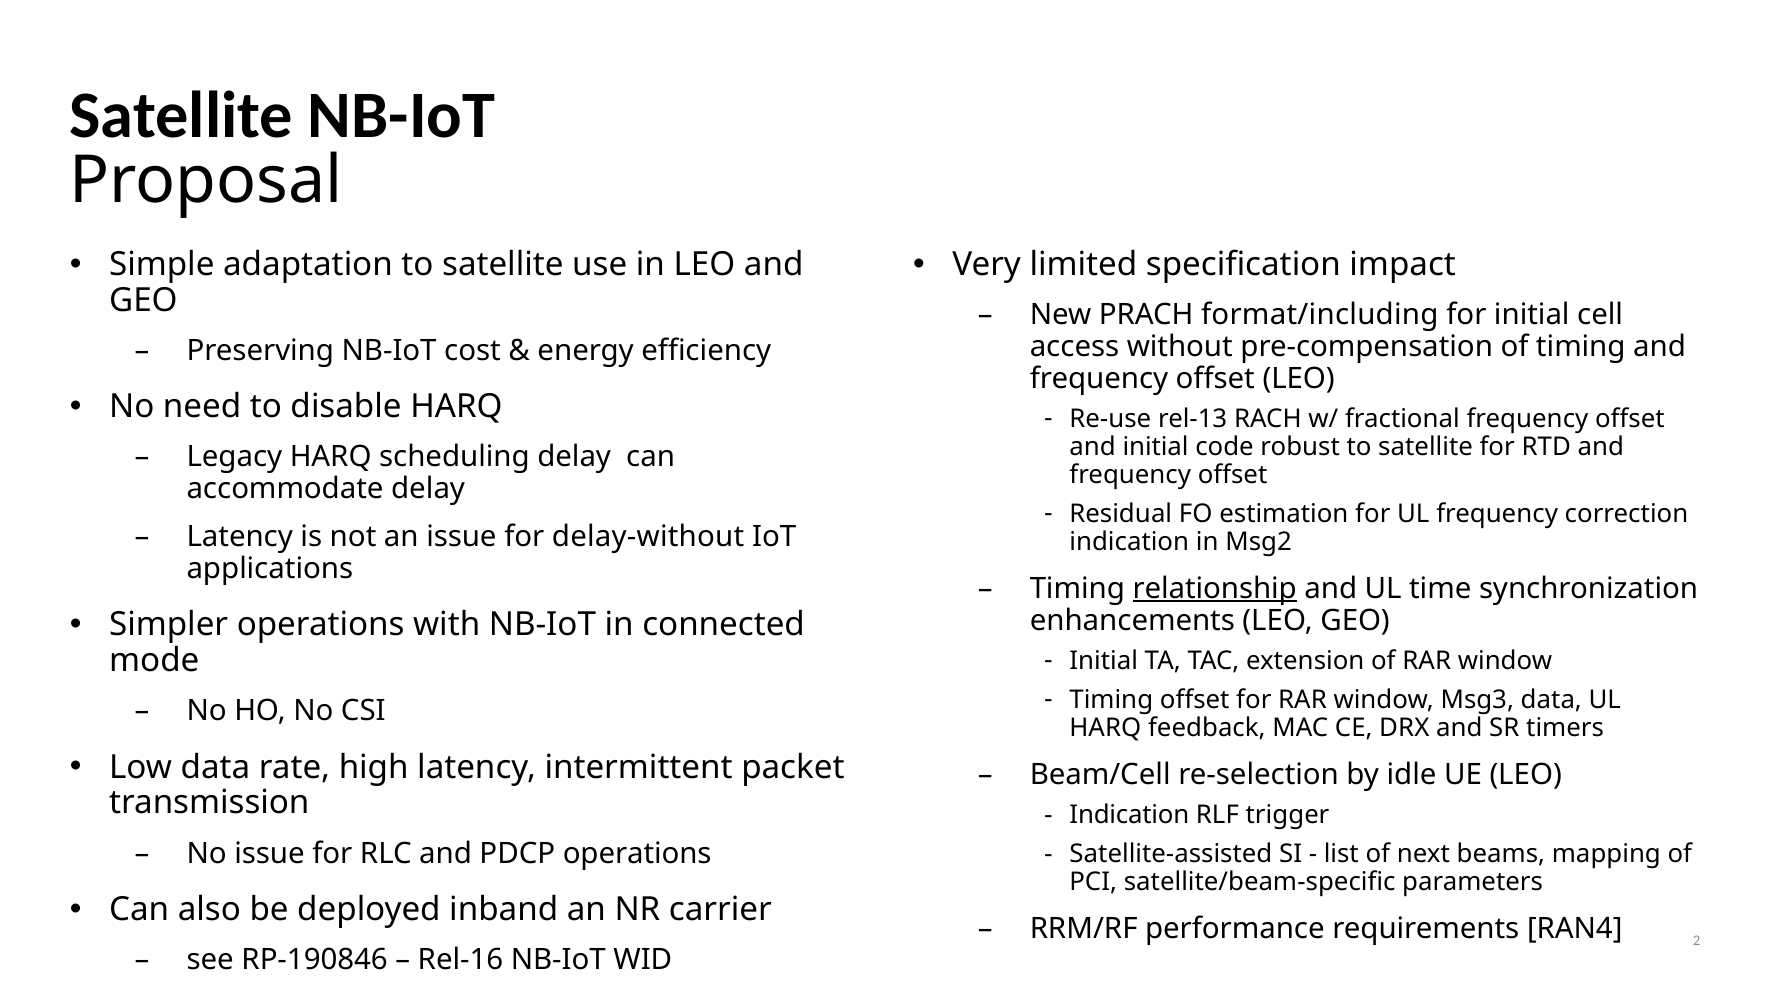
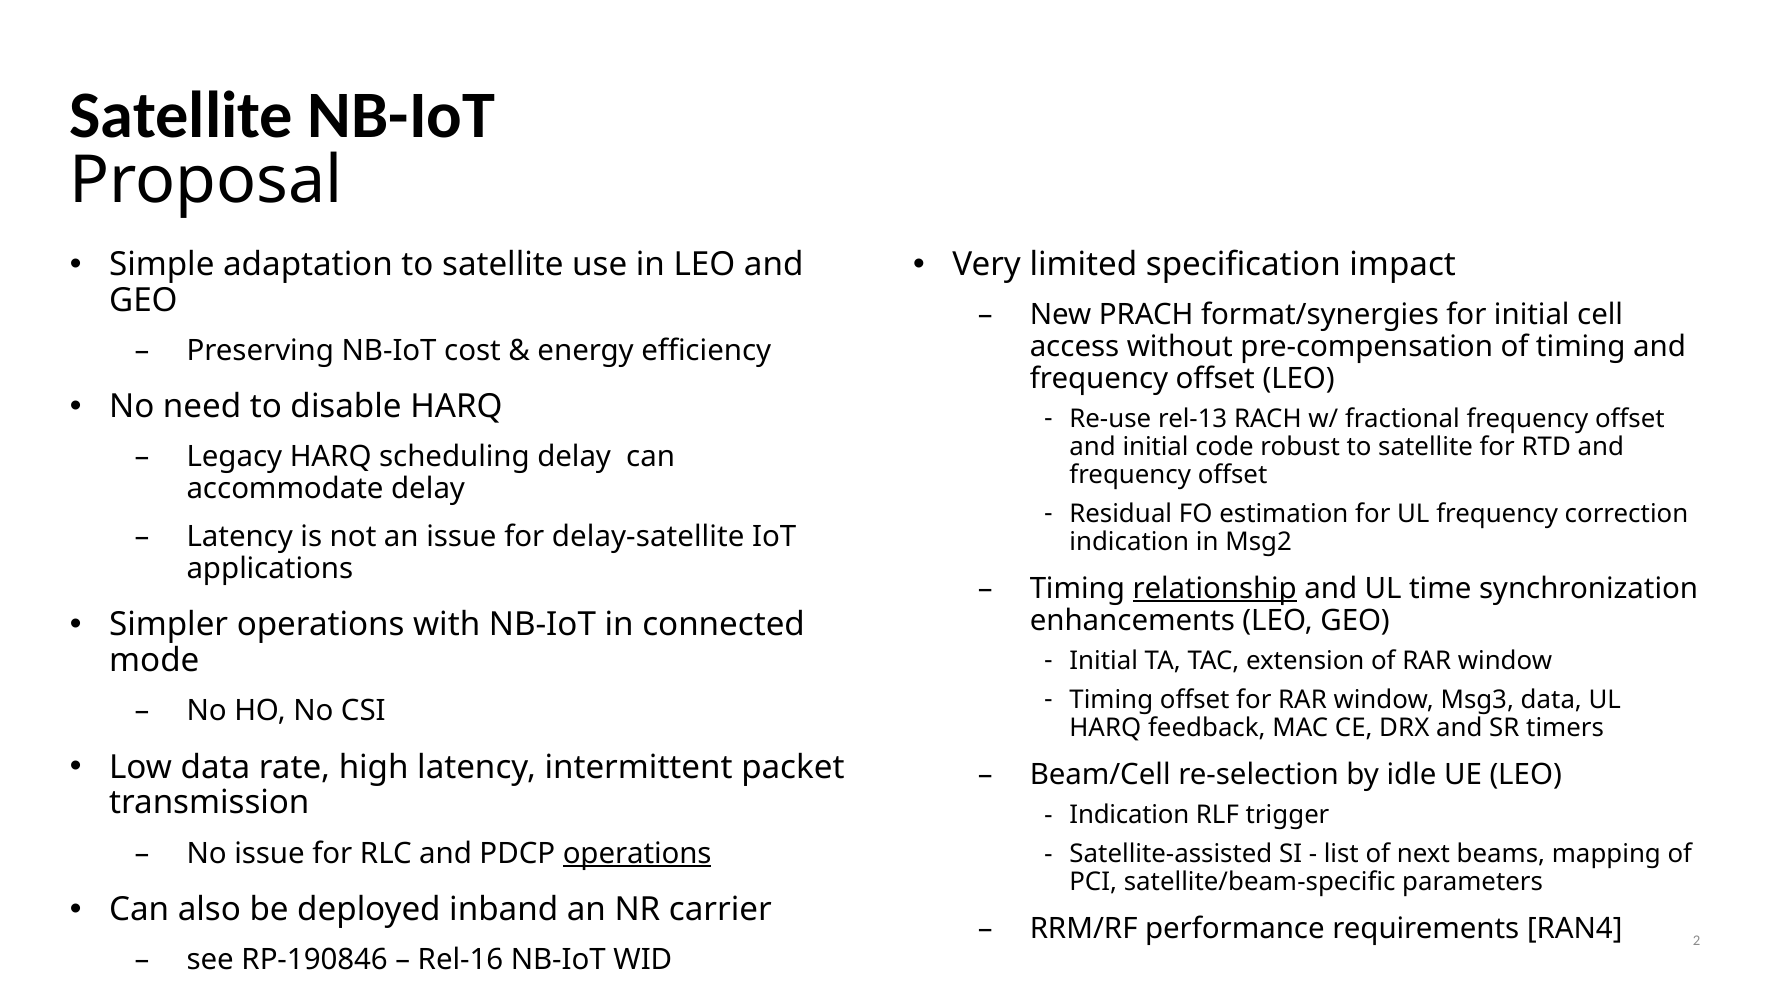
format/including: format/including -> format/synergies
delay-without: delay-without -> delay-satellite
operations at (637, 854) underline: none -> present
